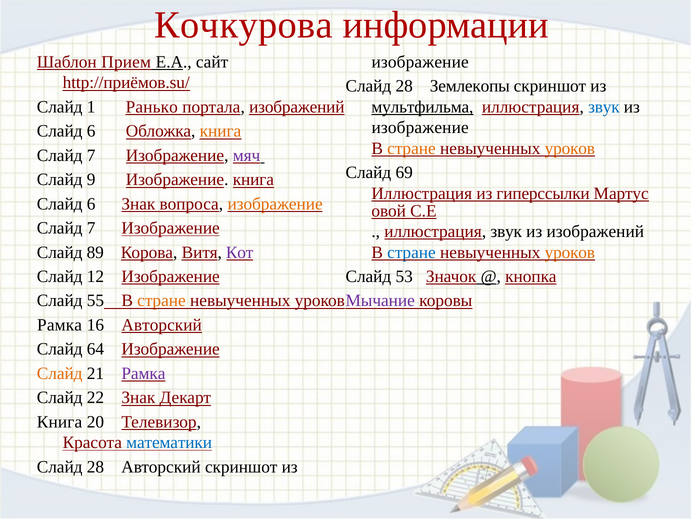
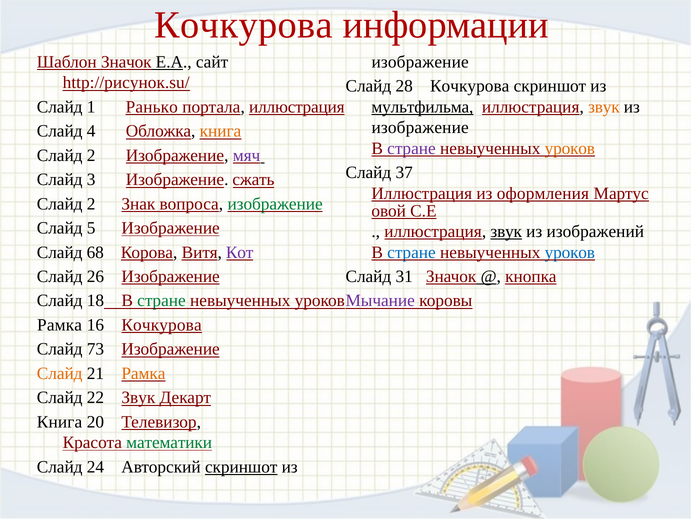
Шаблон Прием: Прием -> Значок
http://приёмов.su/: http://приёмов.su/ -> http://рисунок.su/
28 Землекопы: Землекопы -> Кочкурова
портала изображений: изображений -> иллюстрация
звук at (604, 107) colour: blue -> orange
6 at (91, 131): 6 -> 4
стране at (411, 148) colour: orange -> purple
7 at (91, 155): 7 -> 2
69: 69 -> 37
9: 9 -> 3
Изображение книга: книга -> сжать
гиперссылки: гиперссылки -> оформления
6 at (91, 204): 6 -> 2
изображение at (275, 204) colour: orange -> green
7 at (91, 228): 7 -> 5
звук at (506, 231) underline: none -> present
89: 89 -> 68
уроков at (570, 252) colour: orange -> blue
12: 12 -> 26
53: 53 -> 31
55: 55 -> 18
стране at (161, 300) colour: orange -> green
16 Авторский: Авторский -> Кочкурова
64: 64 -> 73
Рамка at (143, 373) colour: purple -> orange
22 Знак: Знак -> Звук
математики colour: blue -> green
28 at (95, 466): 28 -> 24
скриншот at (241, 466) underline: none -> present
